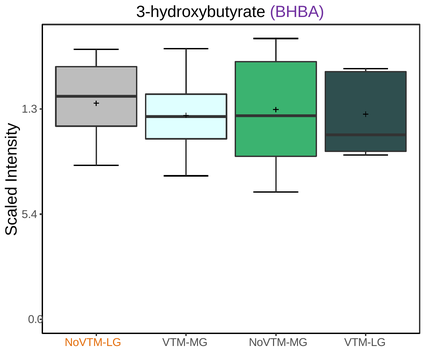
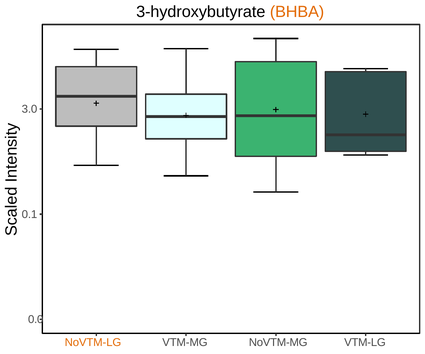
BHBA colour: purple -> orange
1.3: 1.3 -> 3.0
5.4: 5.4 -> 0.1
